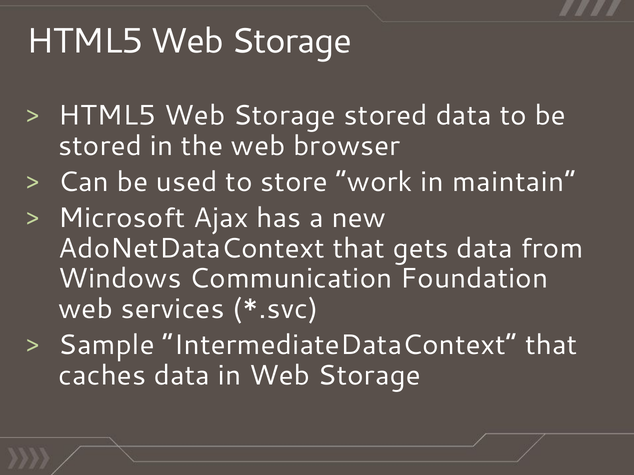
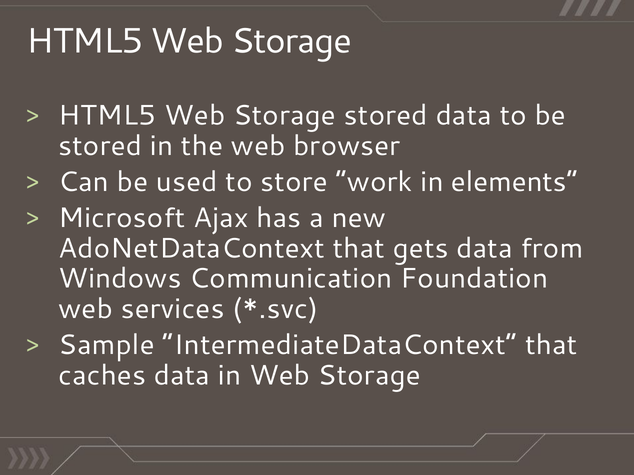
maintain: maintain -> elements
